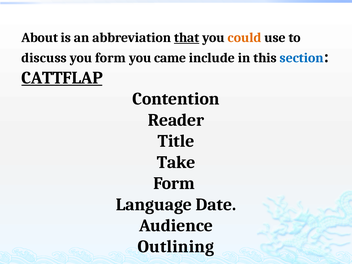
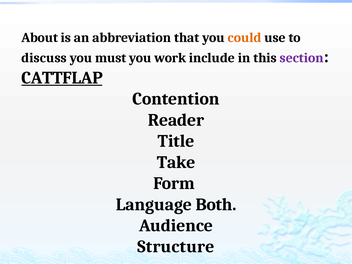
that underline: present -> none
you form: form -> must
came: came -> work
section colour: blue -> purple
Date: Date -> Both
Outlining: Outlining -> Structure
